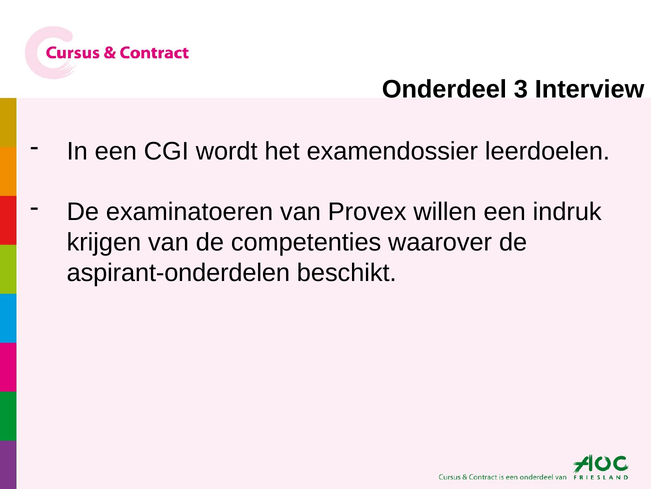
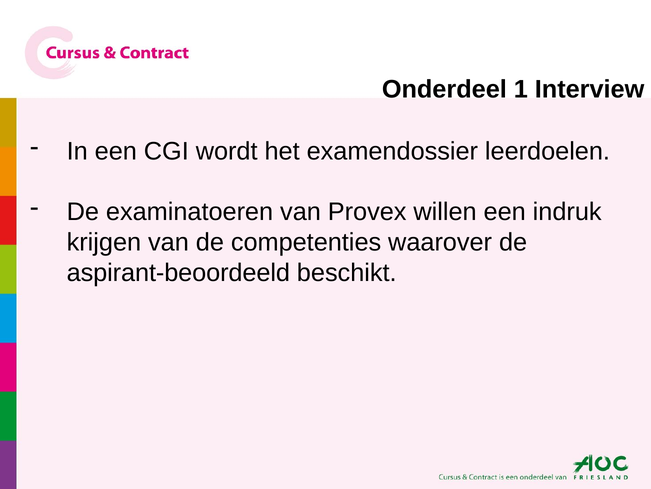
3: 3 -> 1
aspirant-onderdelen: aspirant-onderdelen -> aspirant-beoordeeld
